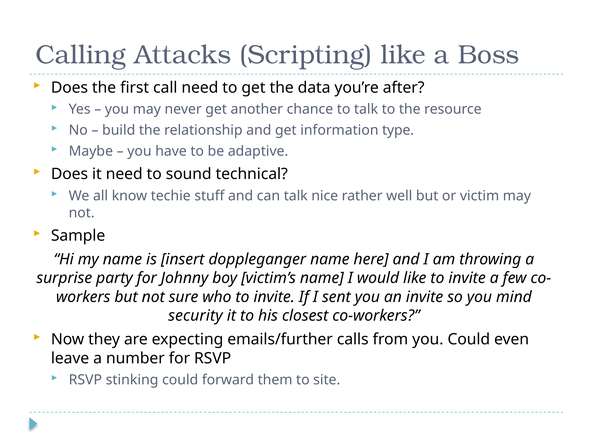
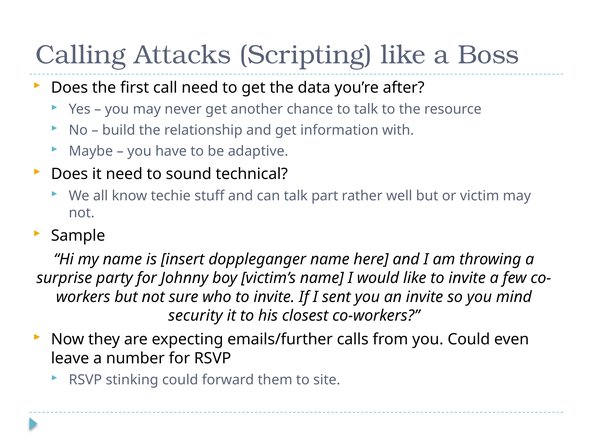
type: type -> with
nice: nice -> part
